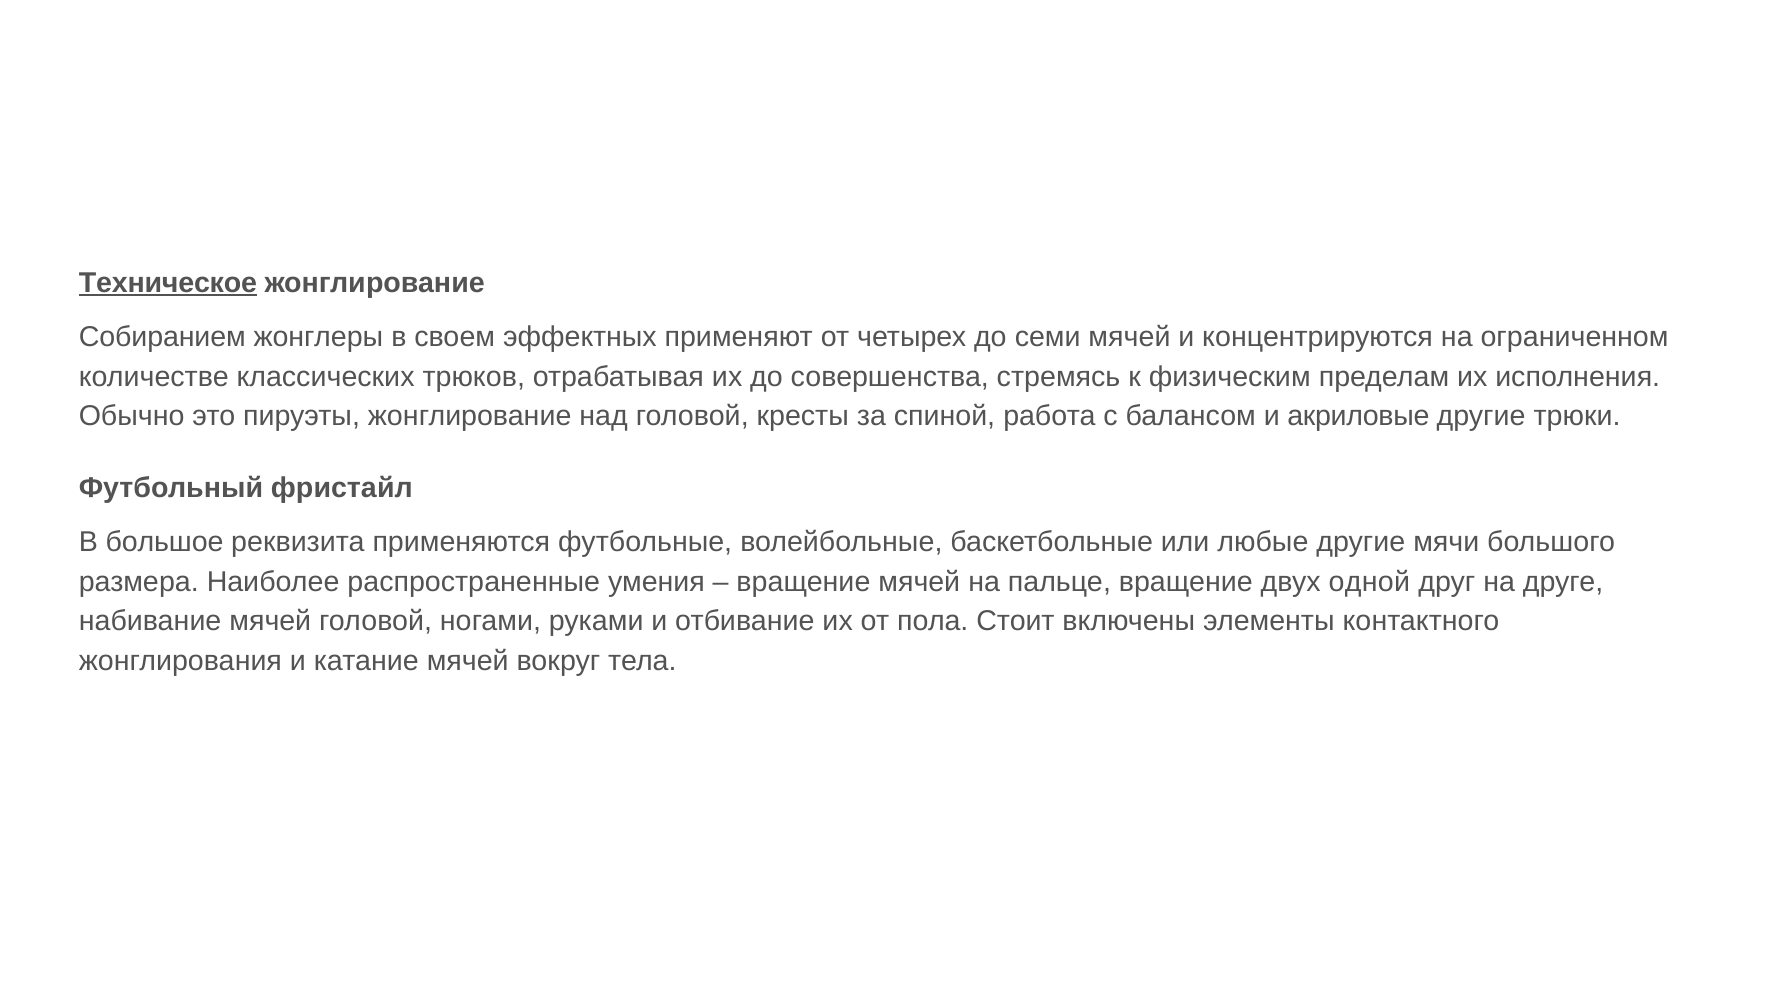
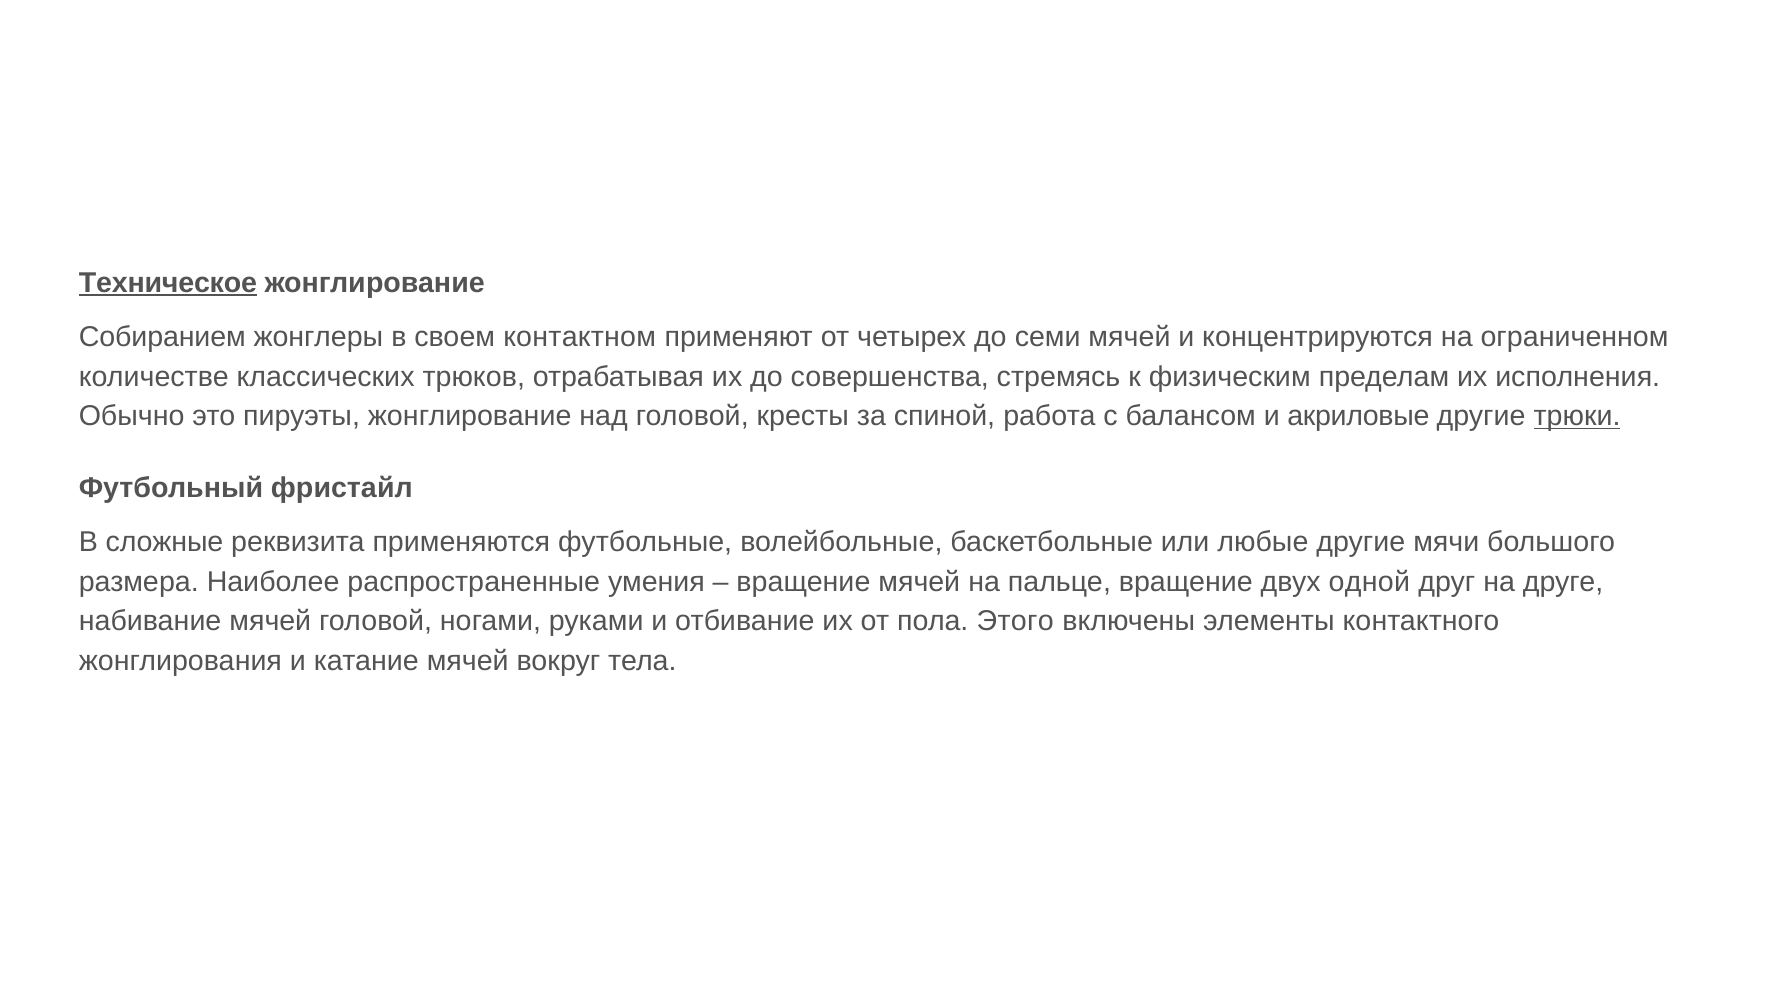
эффектных: эффектных -> контактном
трюки underline: none -> present
большое: большое -> сложные
Стоит: Стоит -> Этого
